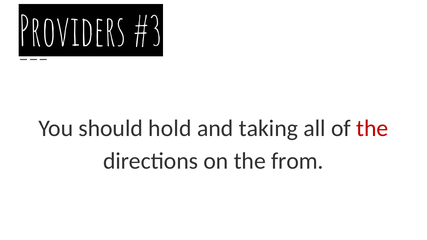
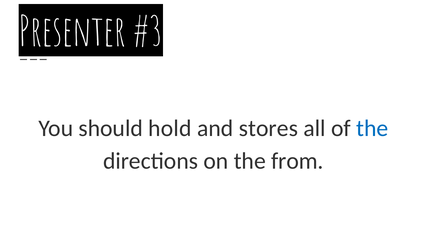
Providers: Providers -> Presenter
taking: taking -> stores
the at (372, 128) colour: red -> blue
